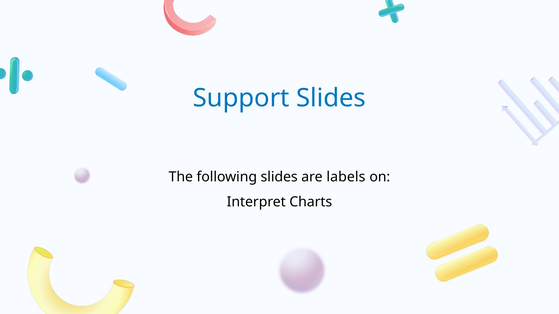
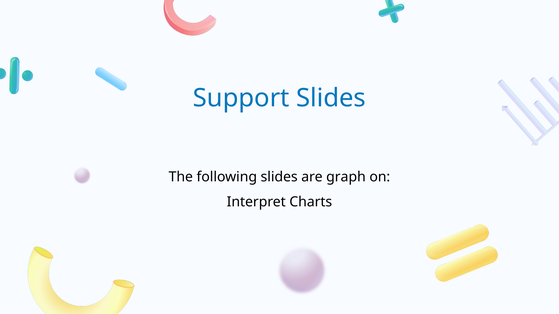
labels: labels -> graph
